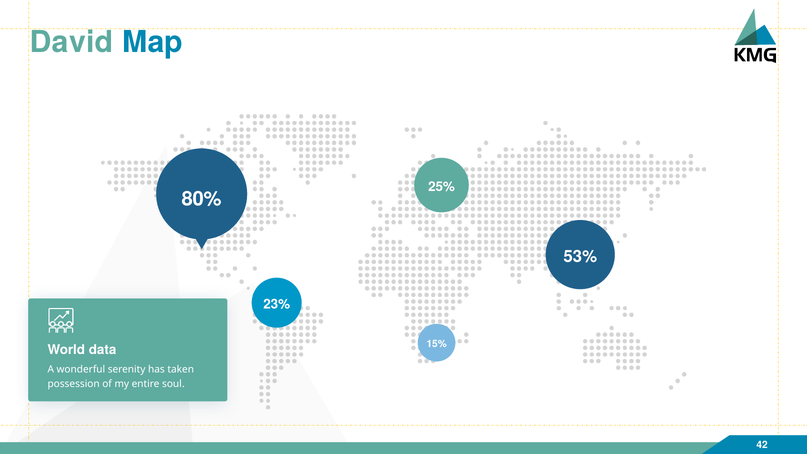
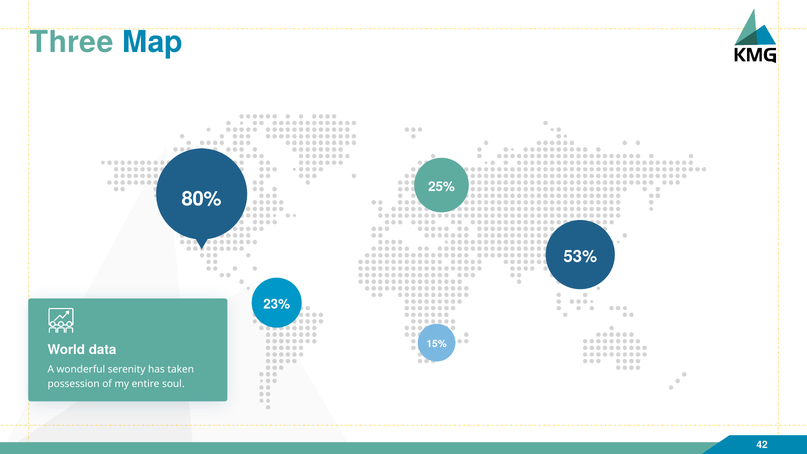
David: David -> Three
